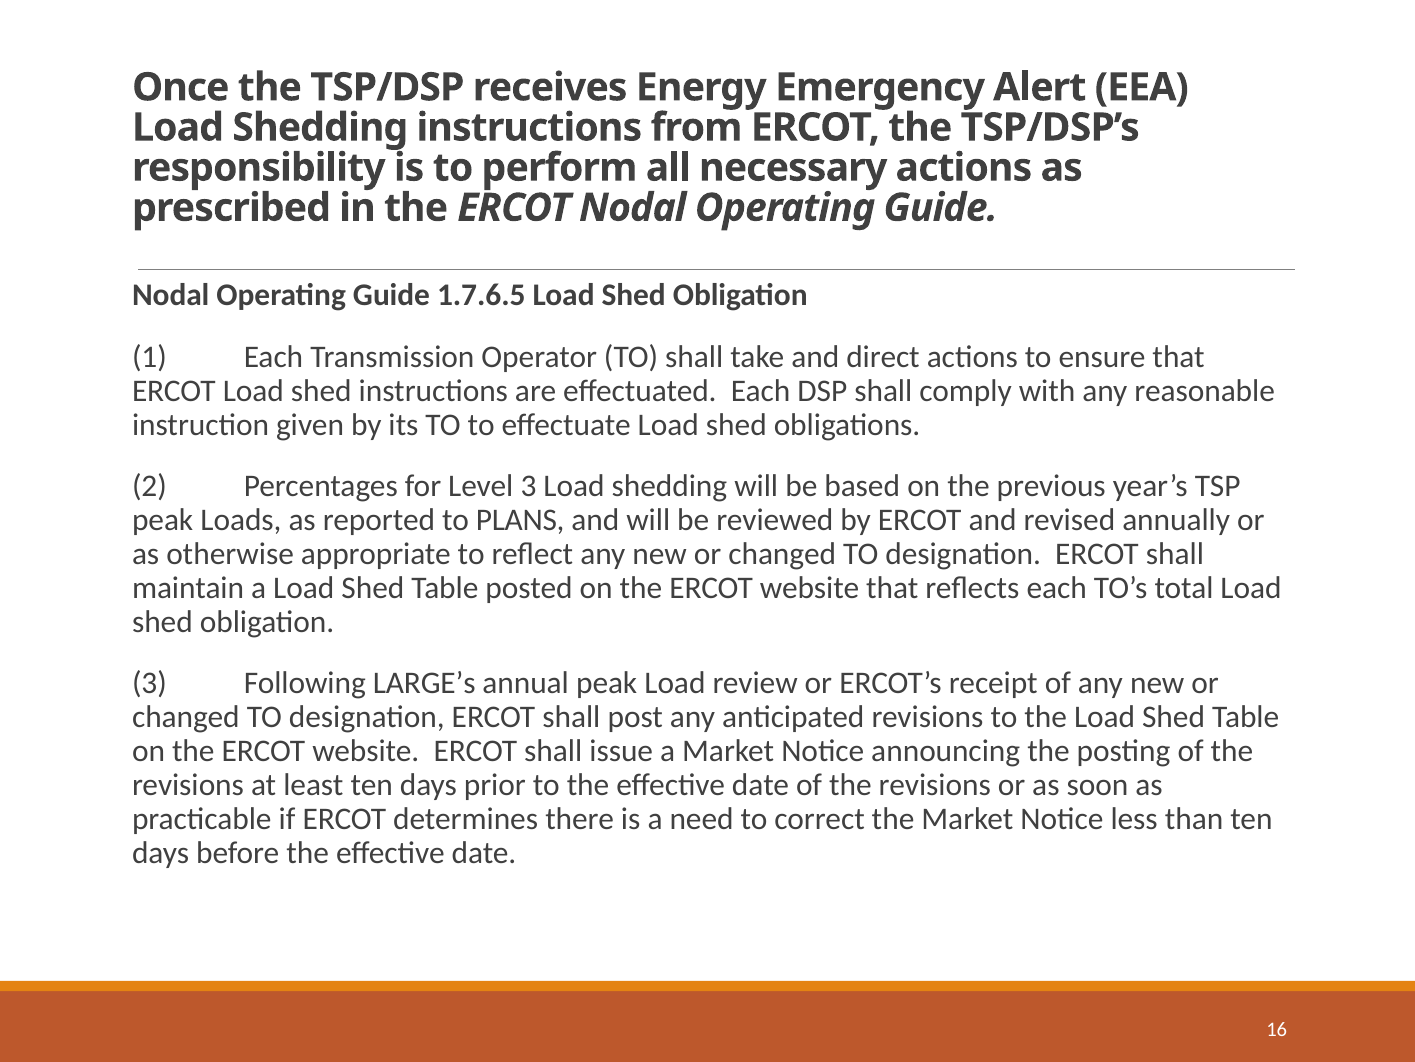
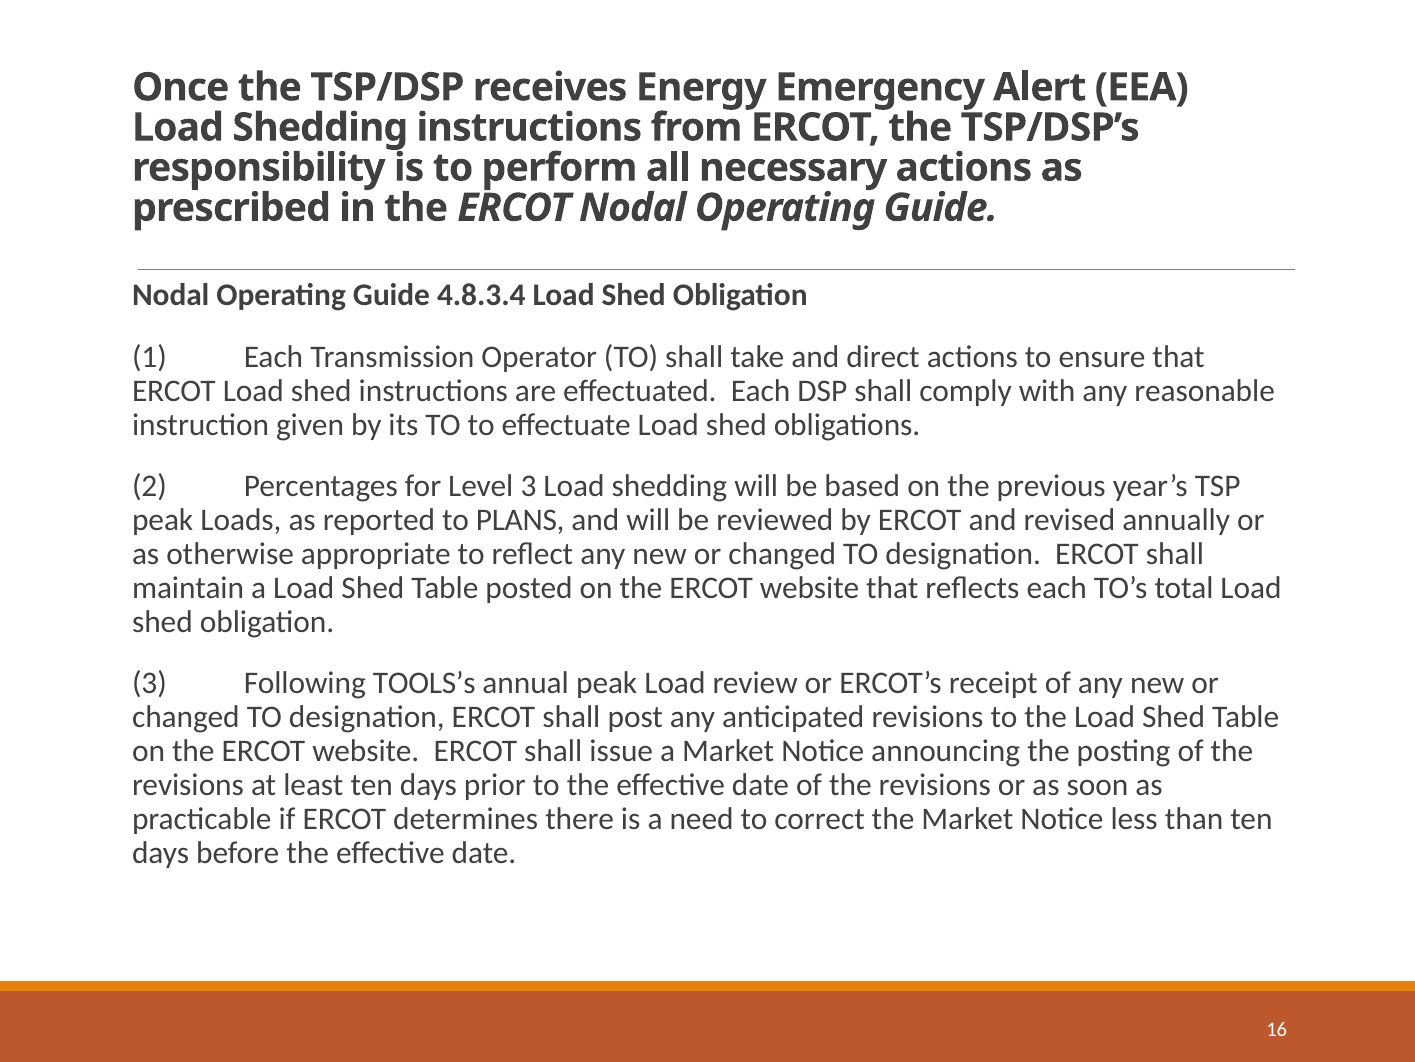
1.7.6.5: 1.7.6.5 -> 4.8.3.4
LARGE’s: LARGE’s -> TOOLS’s
